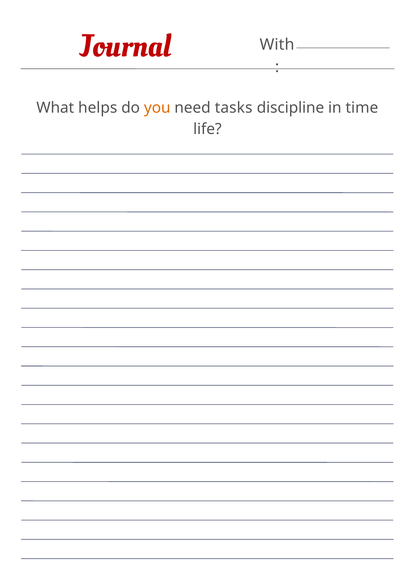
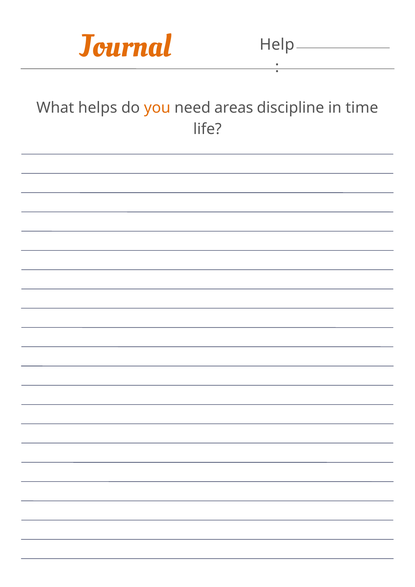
Journal colour: red -> orange
With: With -> Help
tasks: tasks -> areas
